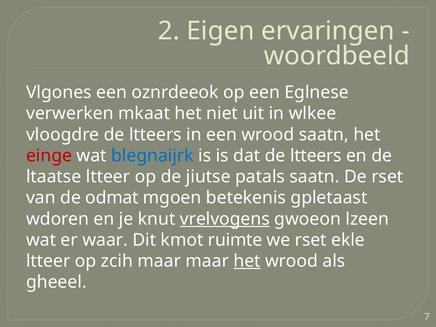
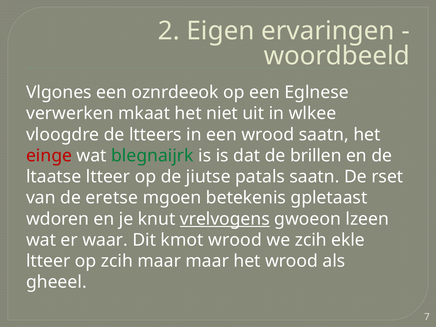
blegnaijrk colour: blue -> green
dat de ltteers: ltteers -> brillen
odmat: odmat -> eretse
kmot ruimte: ruimte -> wrood
we rset: rset -> zcih
het at (247, 261) underline: present -> none
